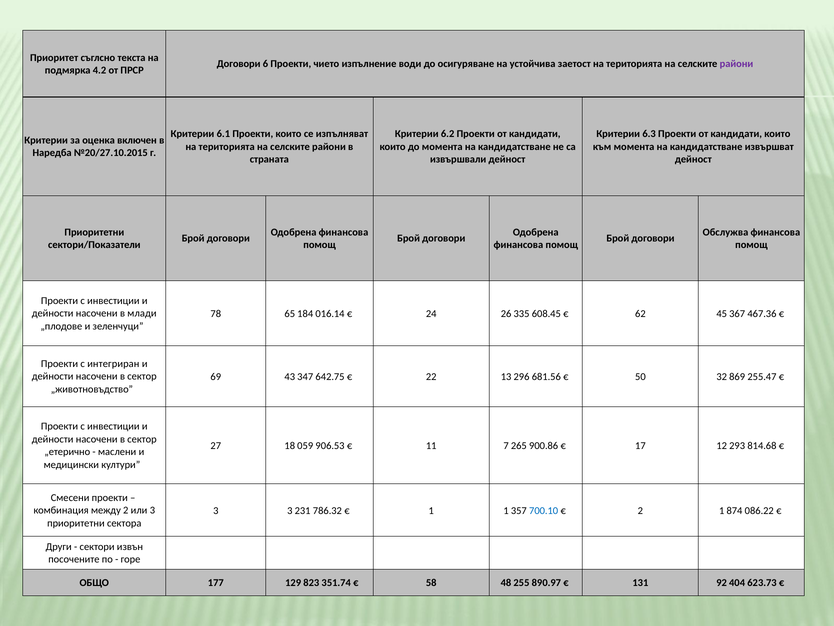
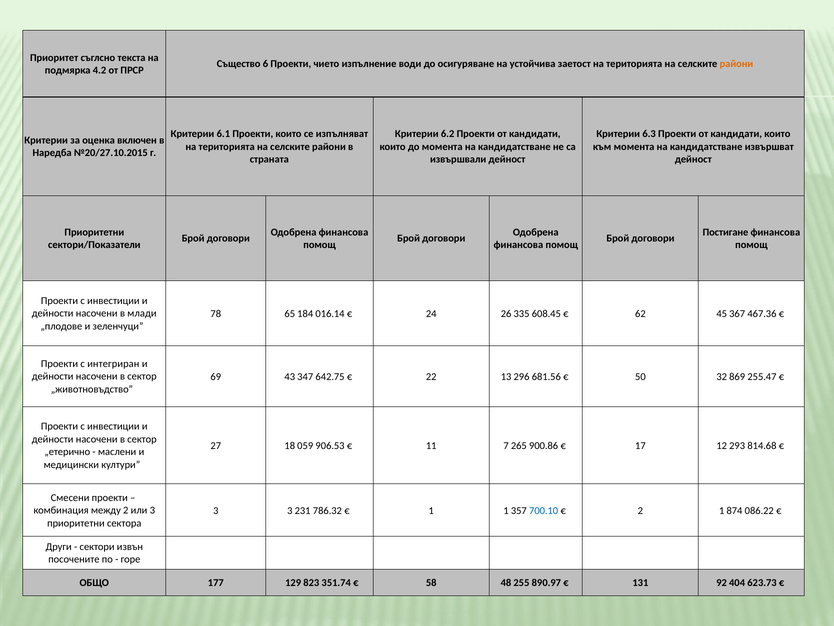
Договори at (239, 64): Договори -> Същество
райони at (736, 64) colour: purple -> orange
Обслужва: Обслужва -> Постигане
